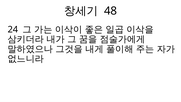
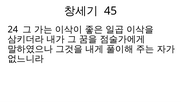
48: 48 -> 45
